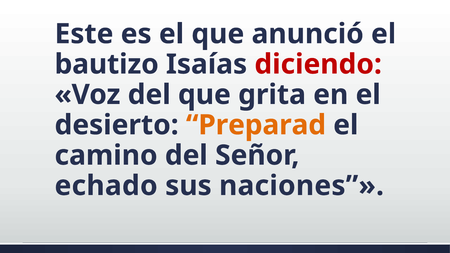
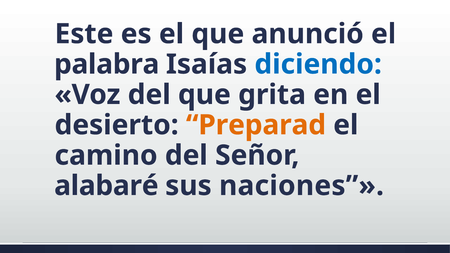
bautizo: bautizo -> palabra
diciendo colour: red -> blue
echado: echado -> alabaré
